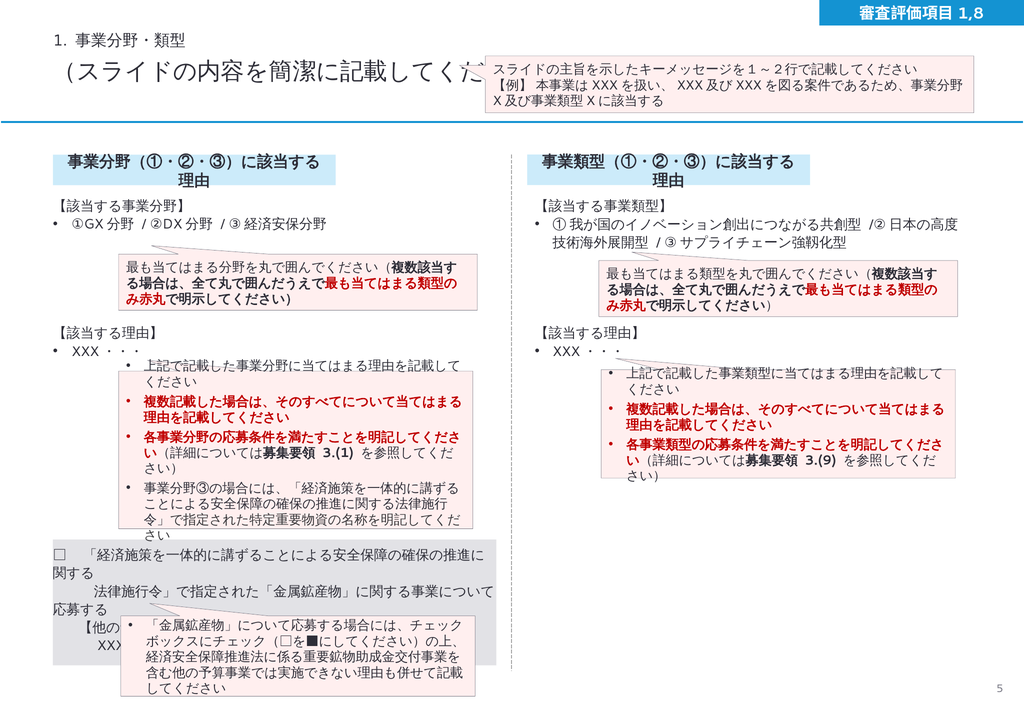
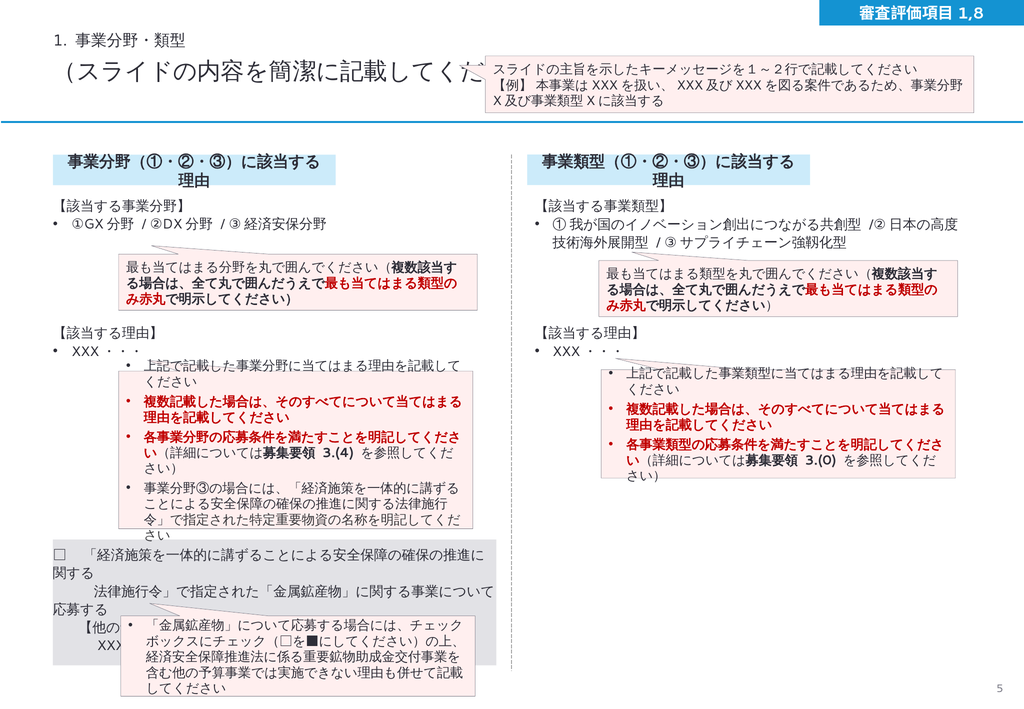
3.(1: 3.(1 -> 3.(4
3.(9: 3.(9 -> 3.(0
